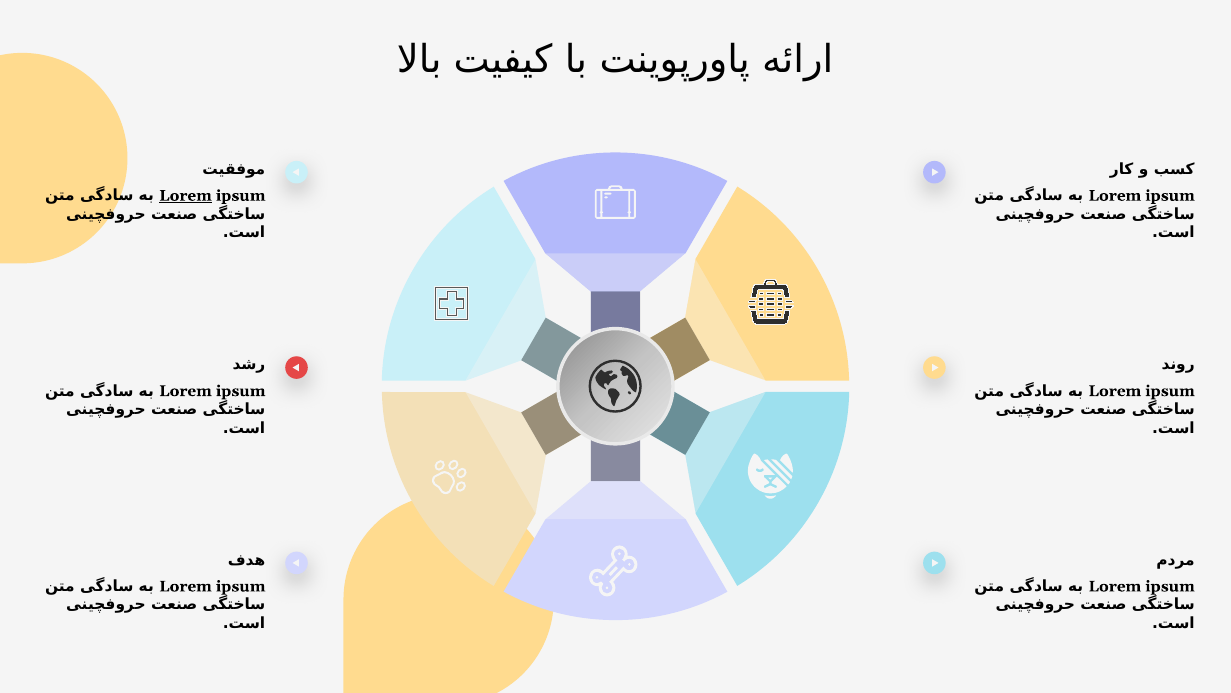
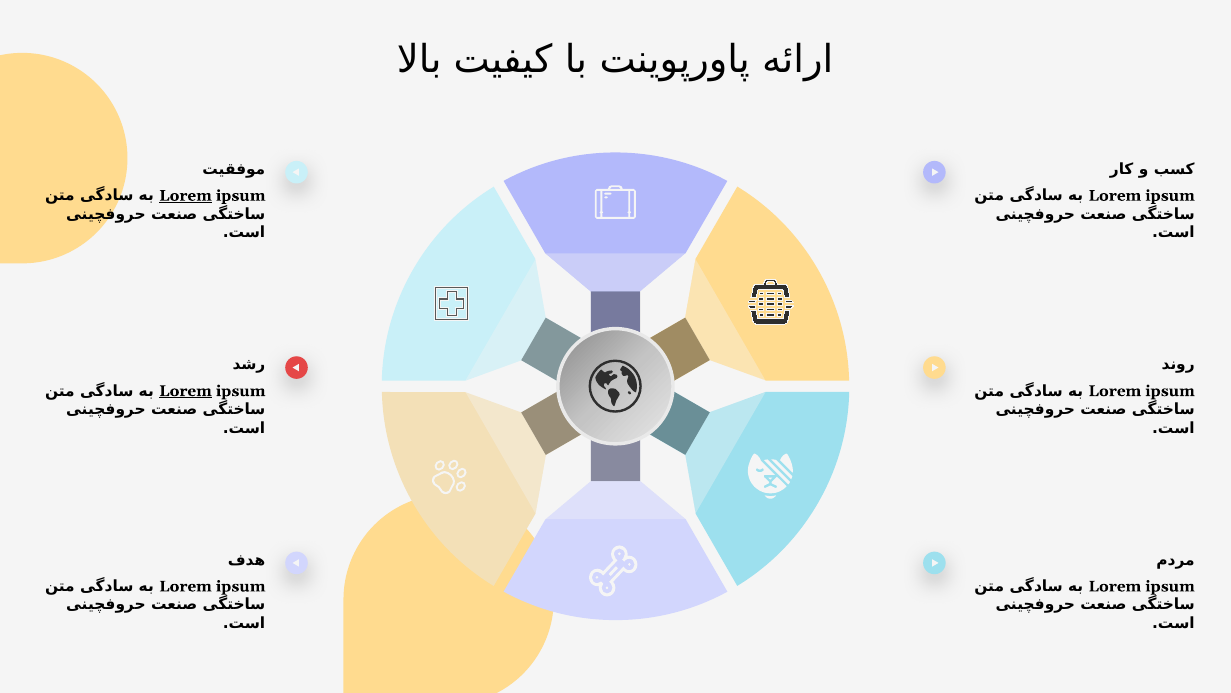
Lorem at (185, 391) underline: none -> present
